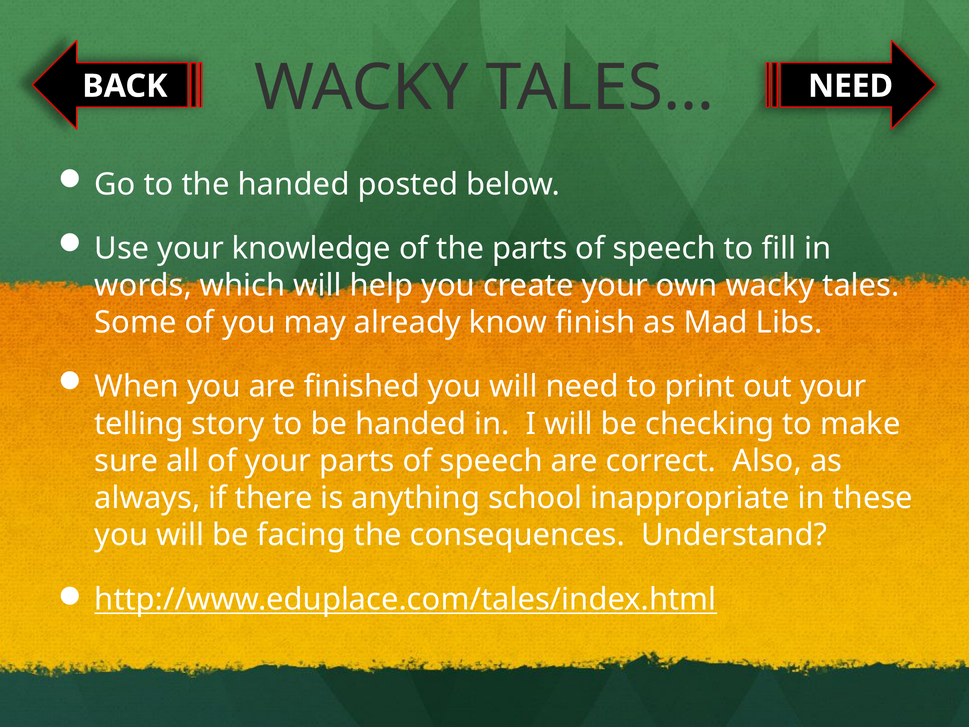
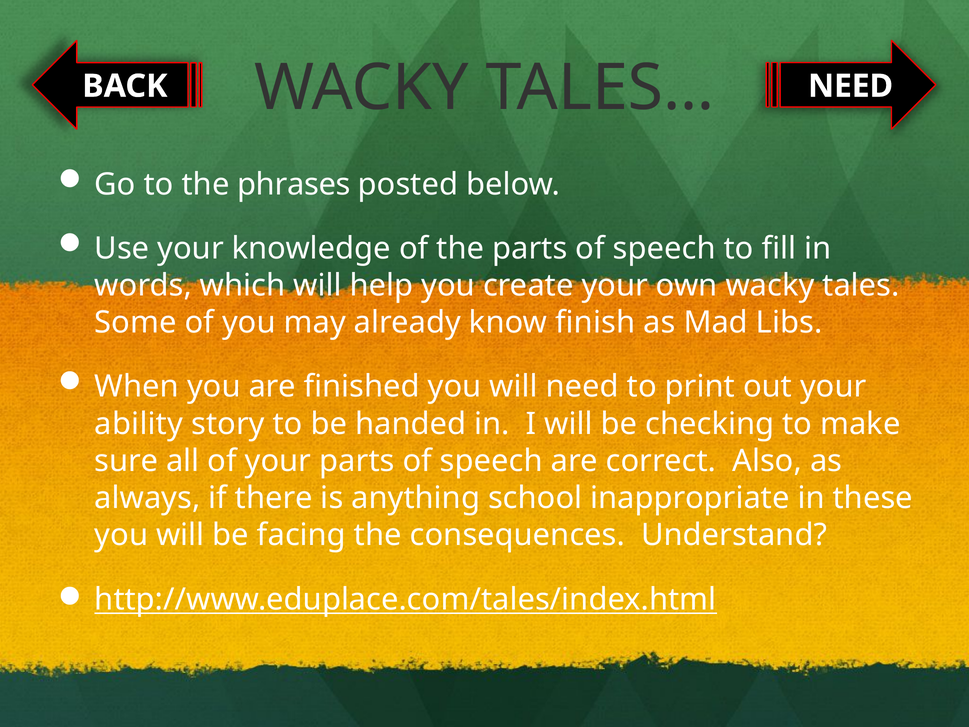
the handed: handed -> phrases
telling: telling -> ability
